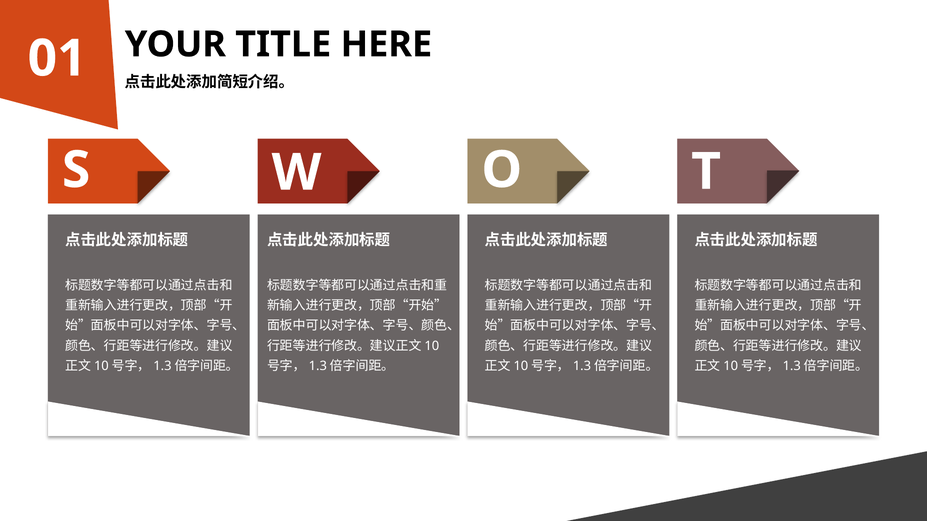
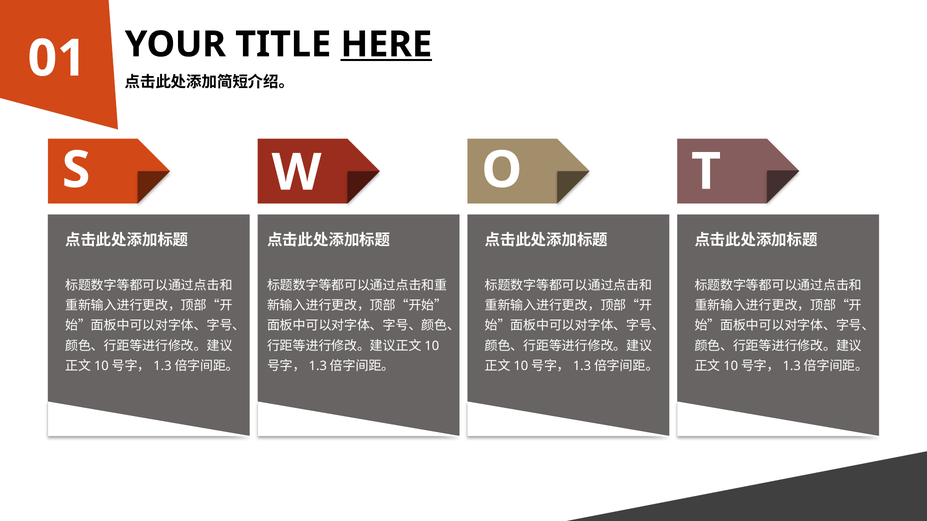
HERE underline: none -> present
